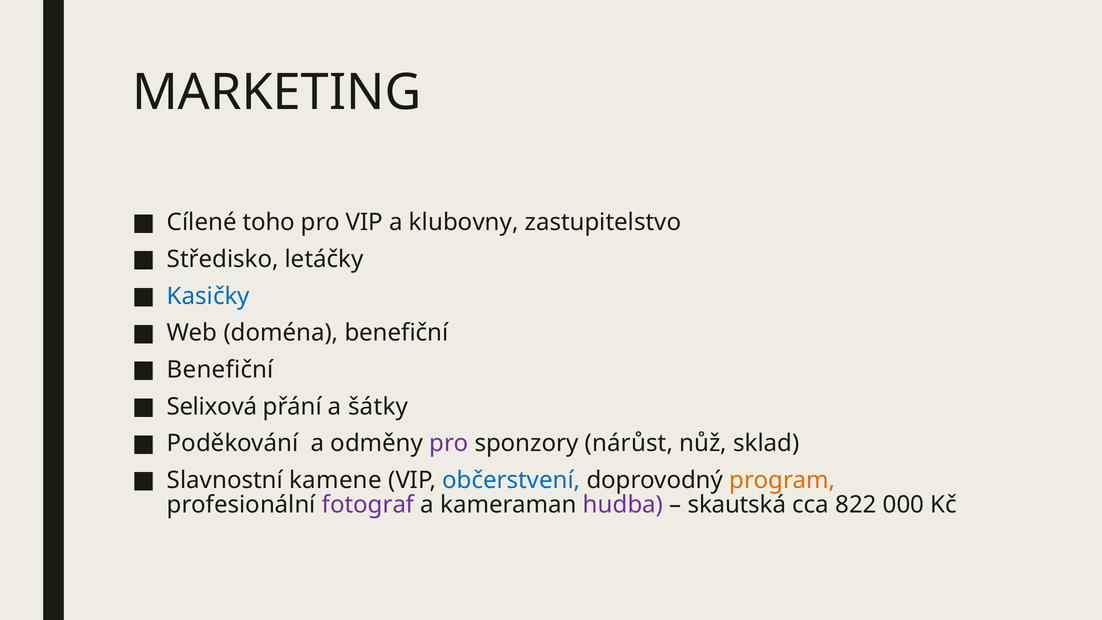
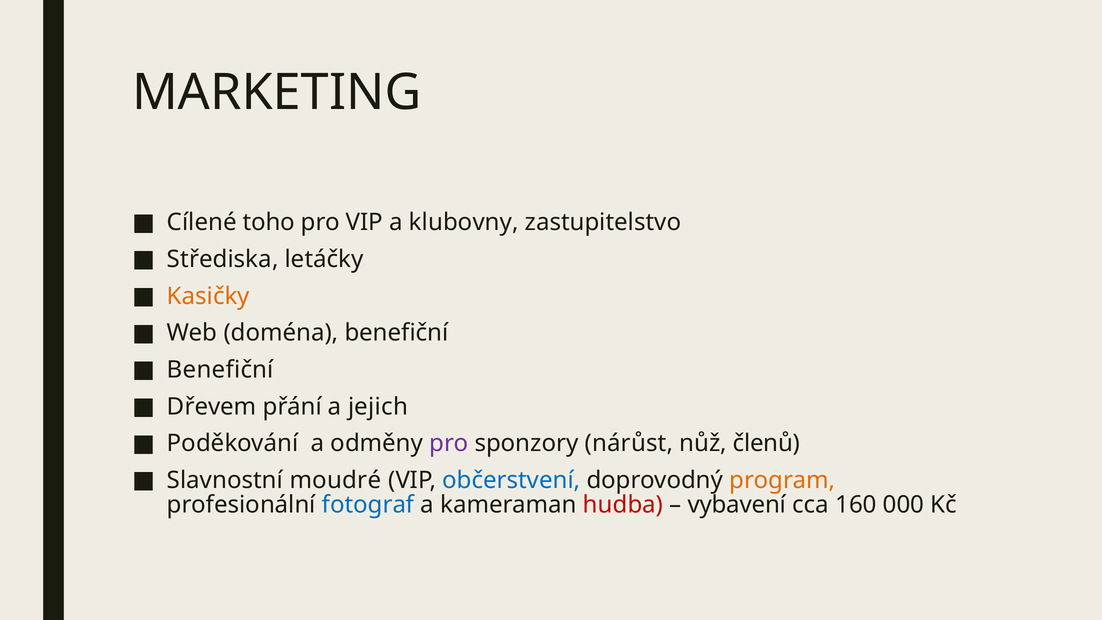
Středisko: Středisko -> Střediska
Kasičky colour: blue -> orange
Selixová: Selixová -> Dřevem
šátky: šátky -> jejich
sklad: sklad -> členů
kamene: kamene -> moudré
fotograf colour: purple -> blue
hudba colour: purple -> red
skautská: skautská -> vybavení
822: 822 -> 160
